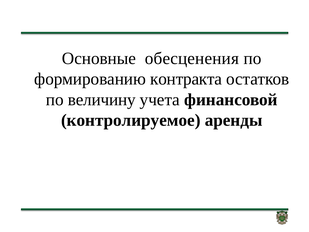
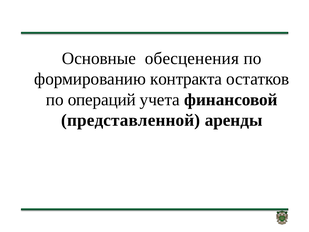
величину: величину -> операций
контролируемое: контролируемое -> представленной
